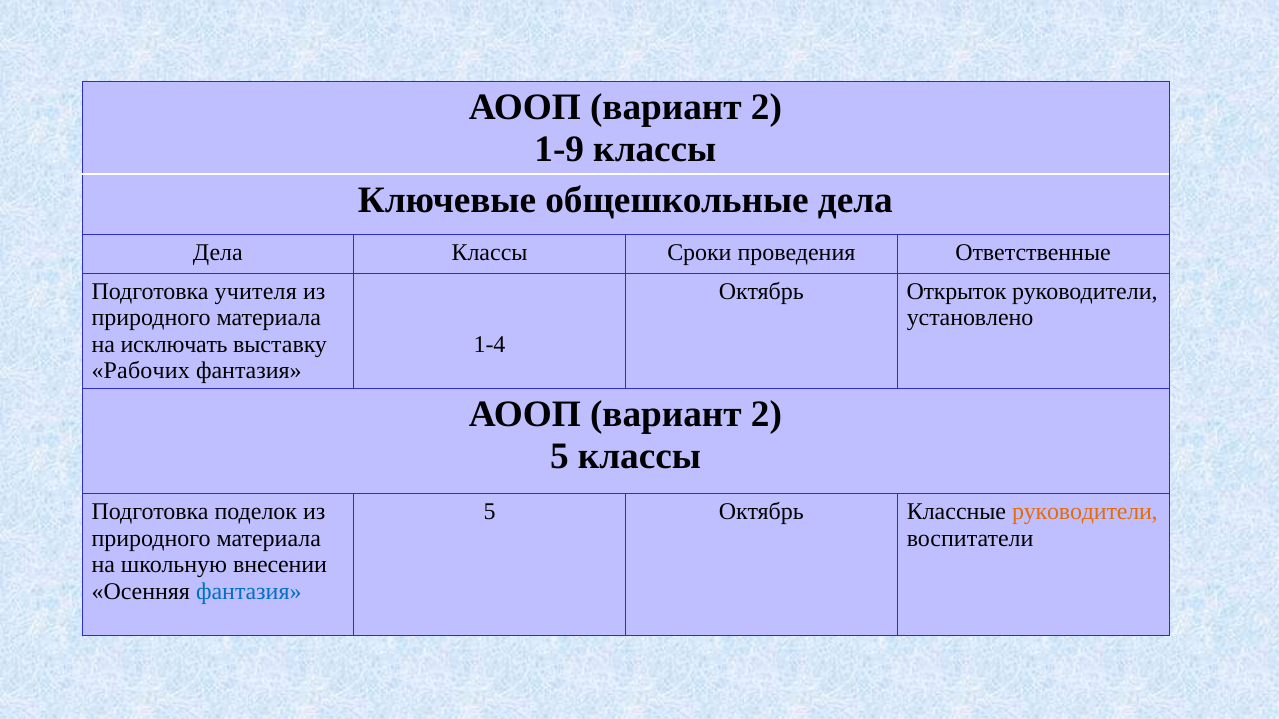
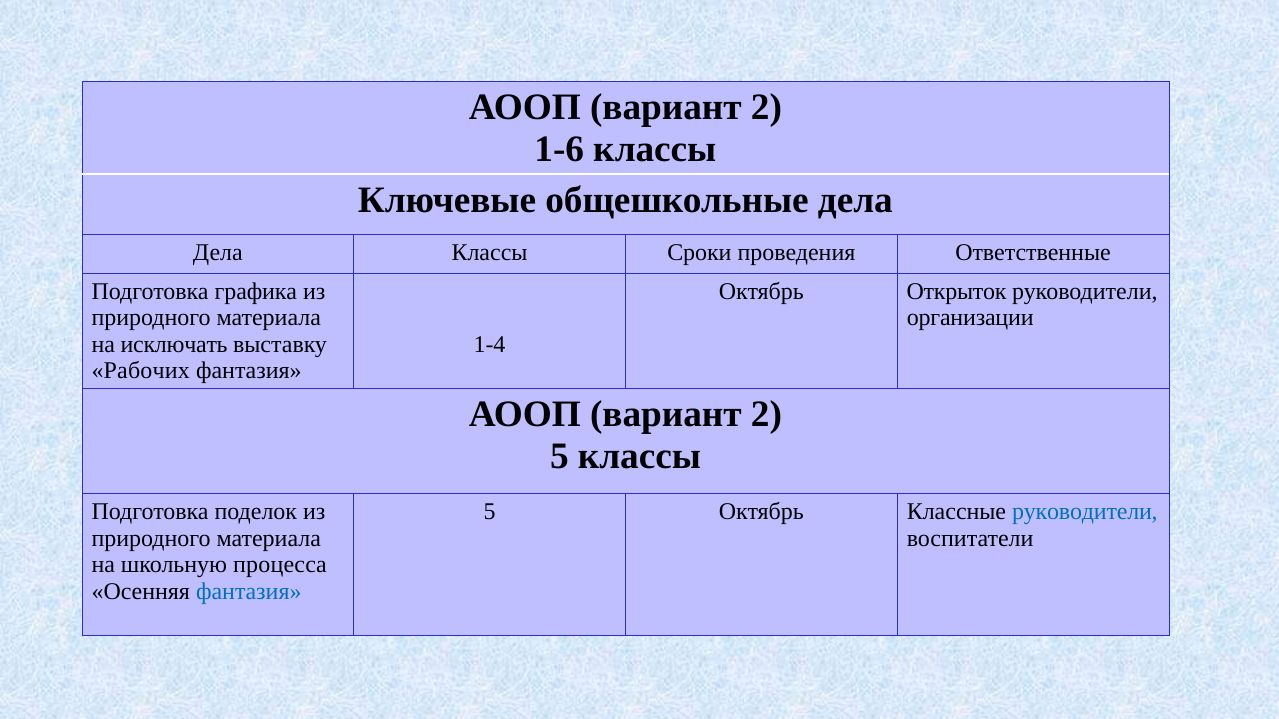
1-9: 1-9 -> 1-6
учителя: учителя -> графика
установлено: установлено -> организации
руководители at (1085, 512) colour: orange -> blue
внесении: внесении -> процесса
